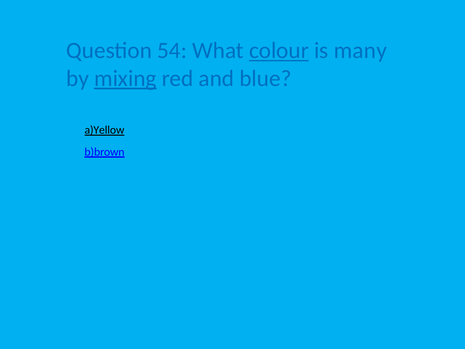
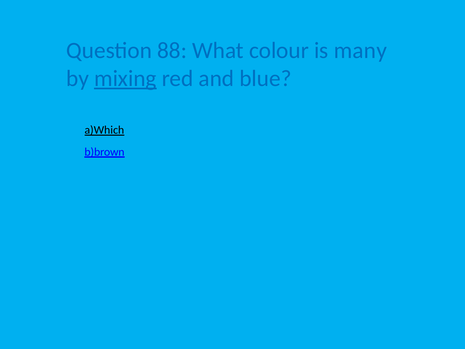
54: 54 -> 88
colour underline: present -> none
a)Yellow: a)Yellow -> a)Which
